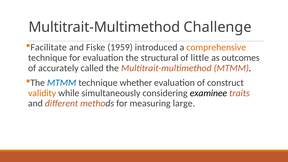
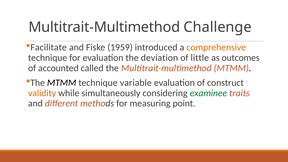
structural: structural -> deviation
accurately: accurately -> accounted
MTMM at (62, 83) colour: blue -> black
whether: whether -> variable
examinee colour: black -> green
large: large -> point
